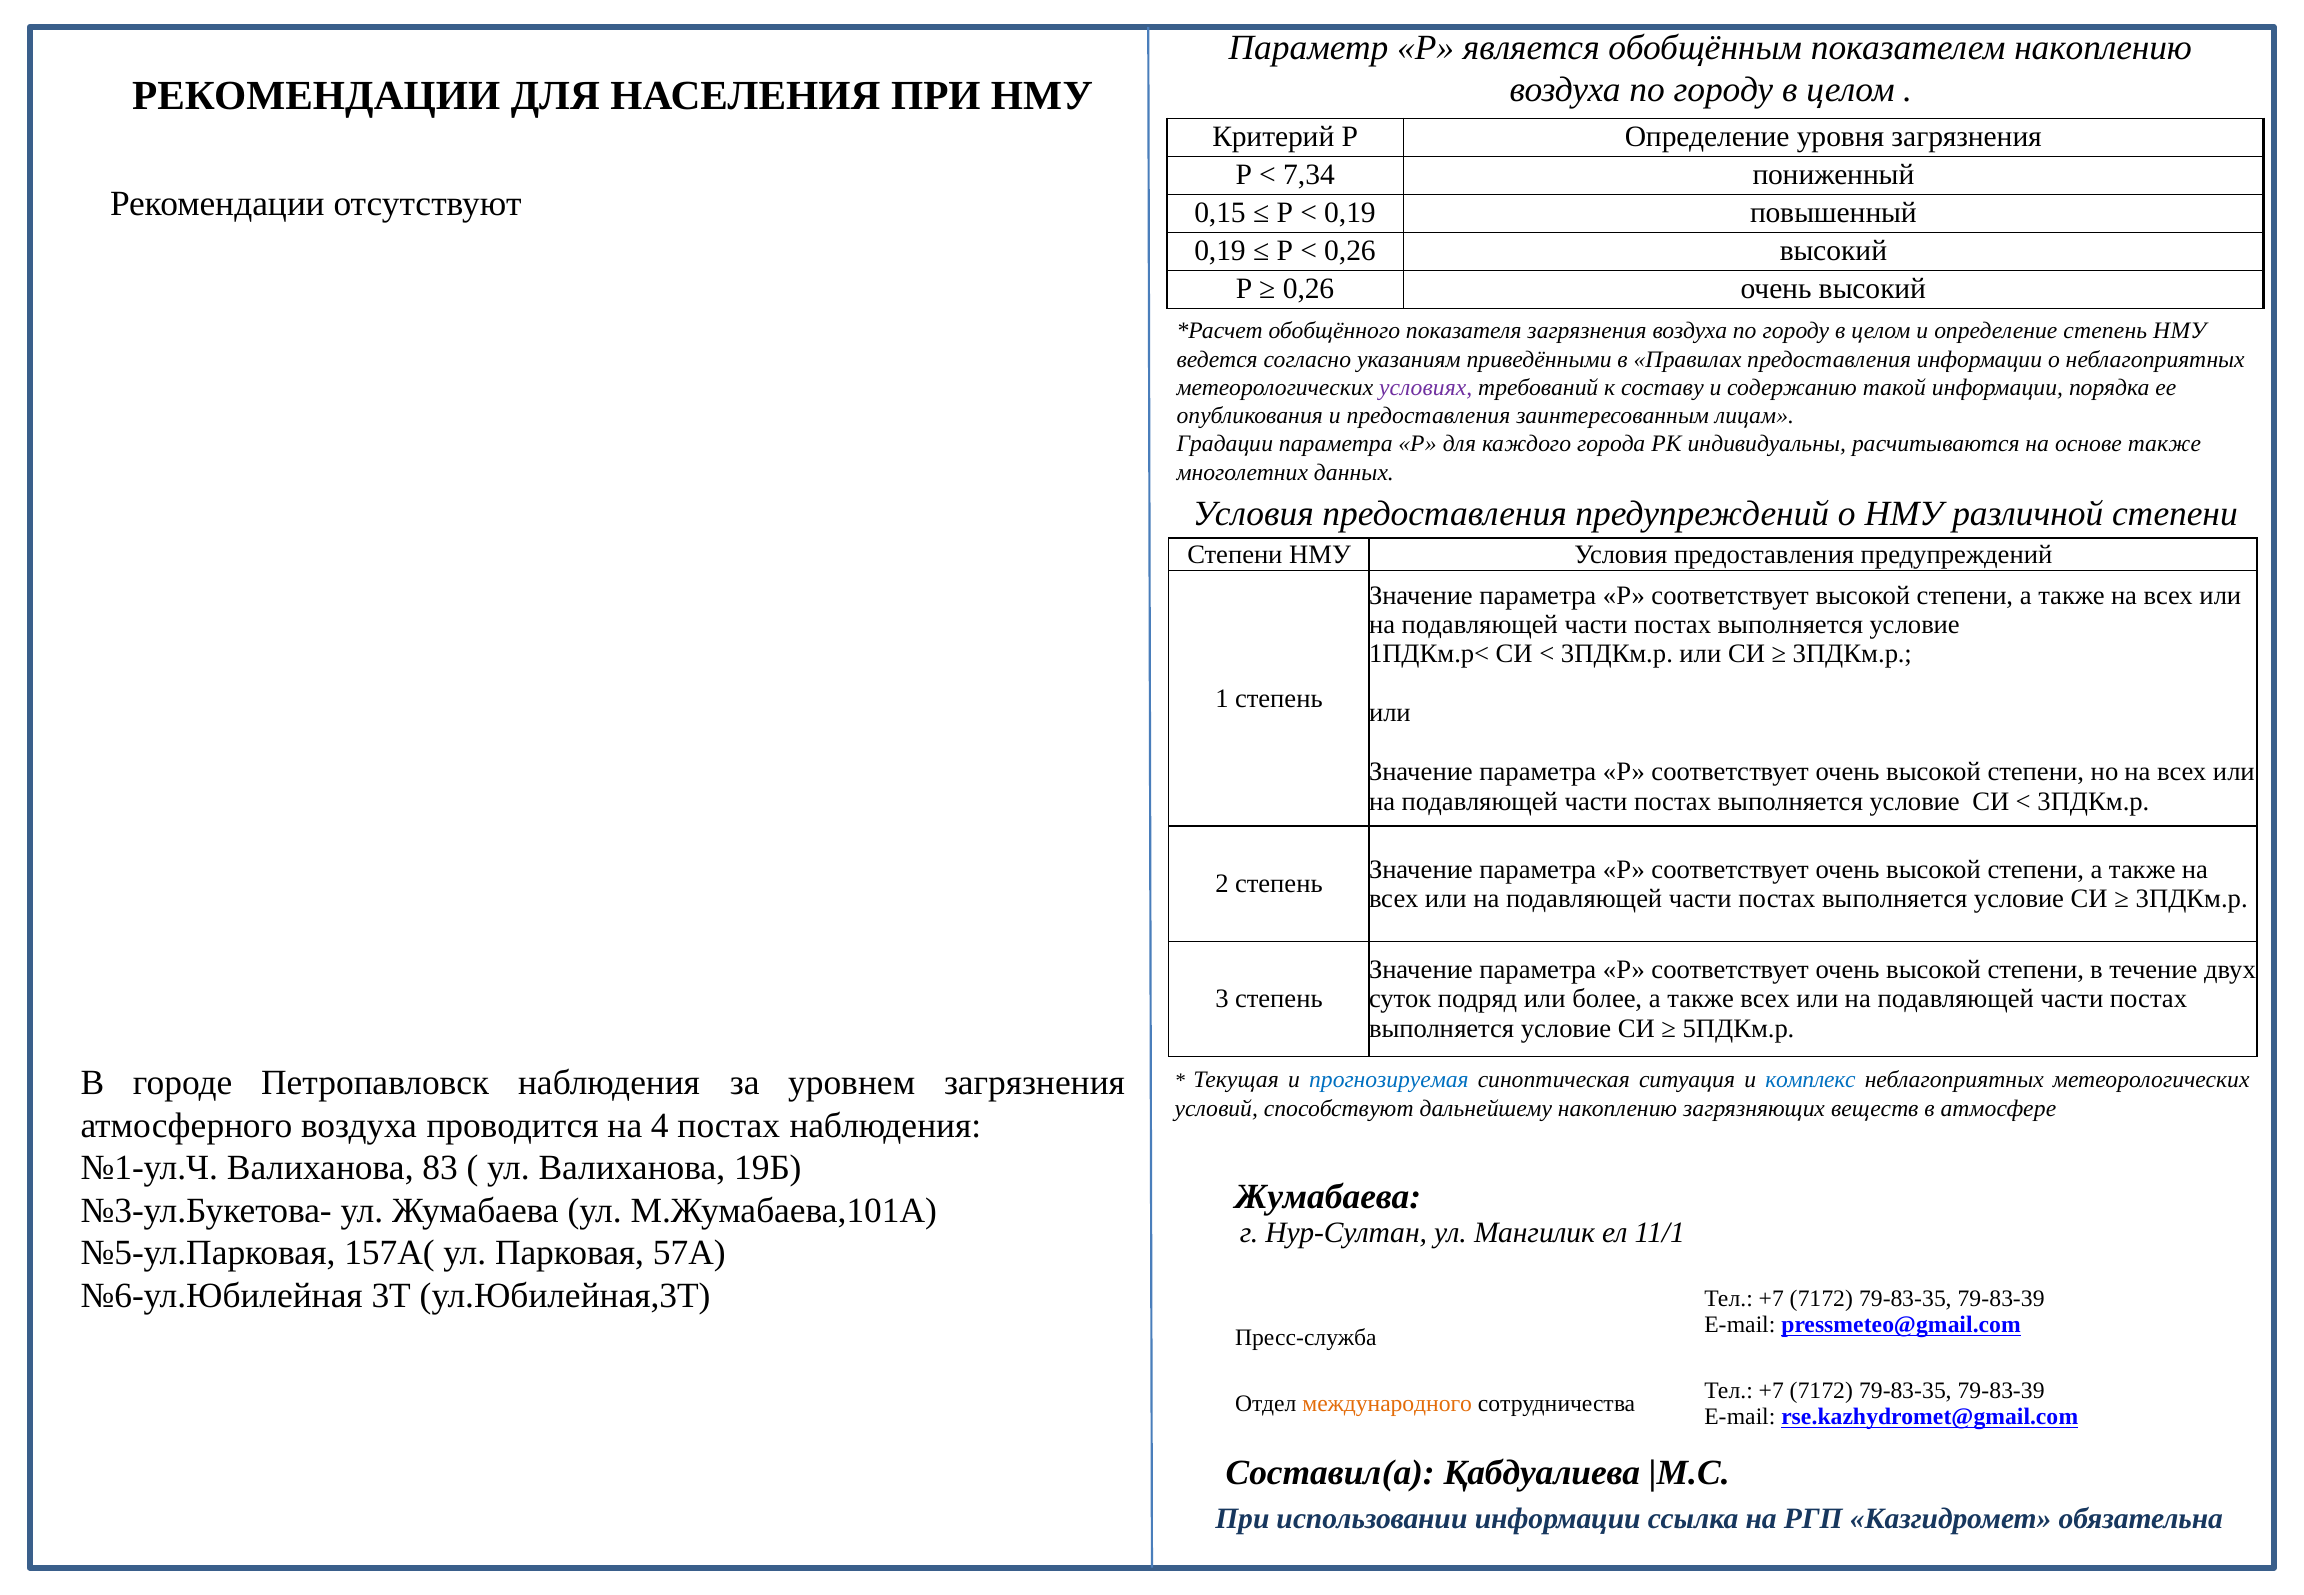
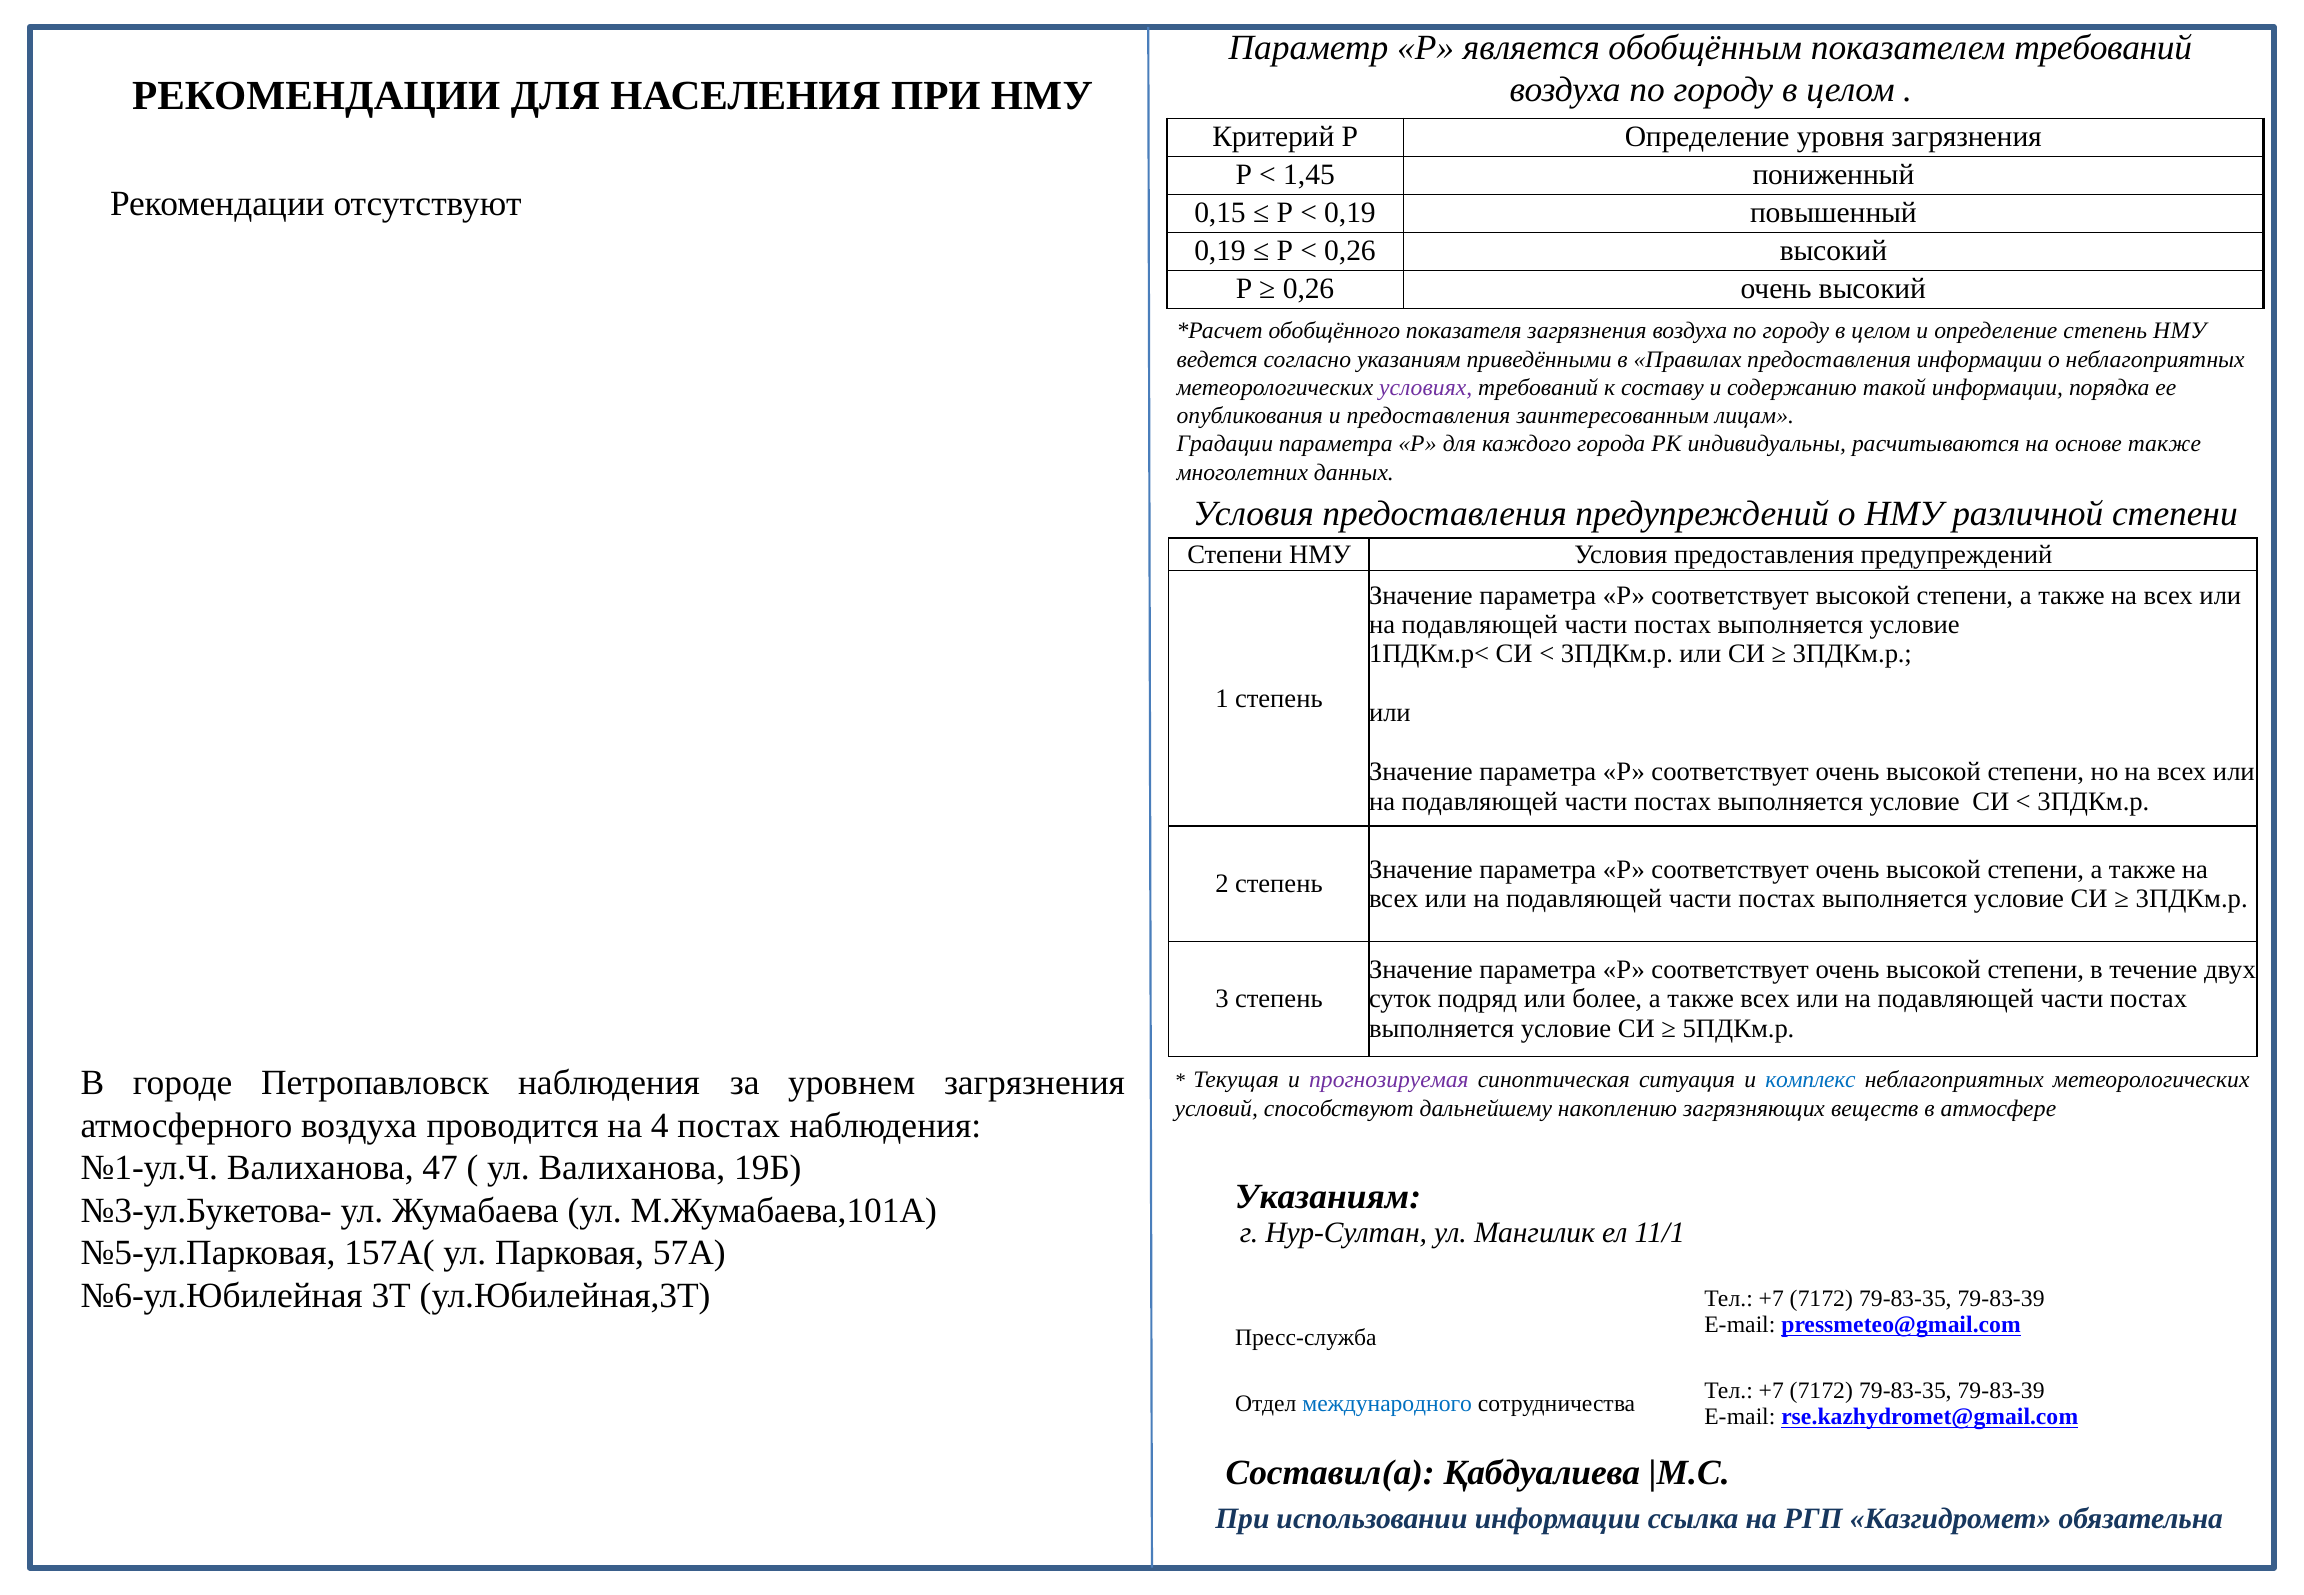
показателем накоплению: накоплению -> требований
7,34: 7,34 -> 1,45
прогнозируемая colour: blue -> purple
83: 83 -> 47
Жумабаева at (1328, 1197): Жумабаева -> Указаниям
международного colour: orange -> blue
